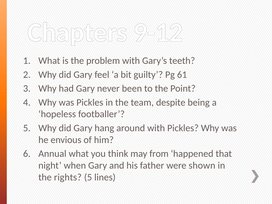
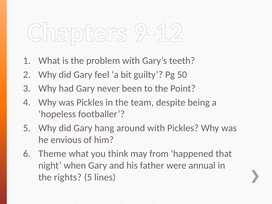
61: 61 -> 50
Annual: Annual -> Theme
shown: shown -> annual
